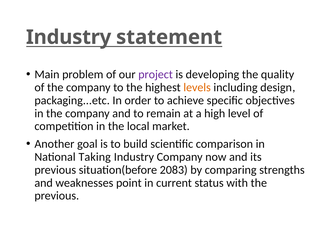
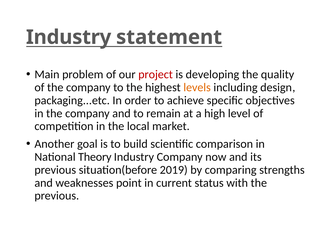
project colour: purple -> red
Taking: Taking -> Theory
2083: 2083 -> 2019
